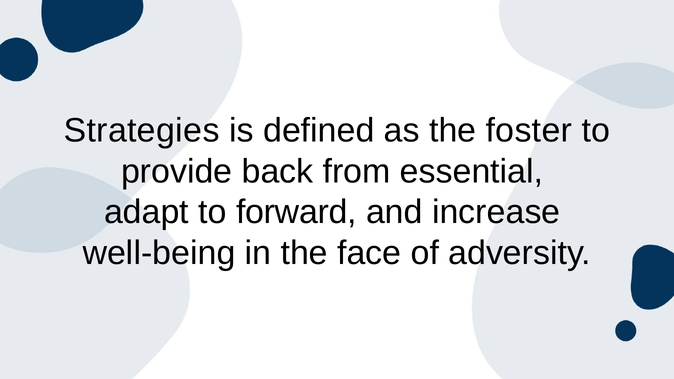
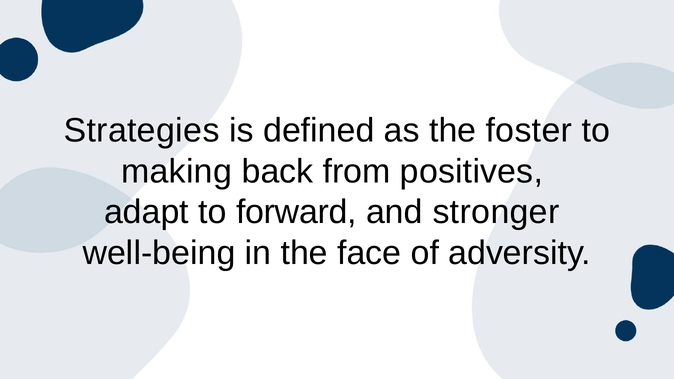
provide: provide -> making
essential: essential -> positives
increase: increase -> stronger
